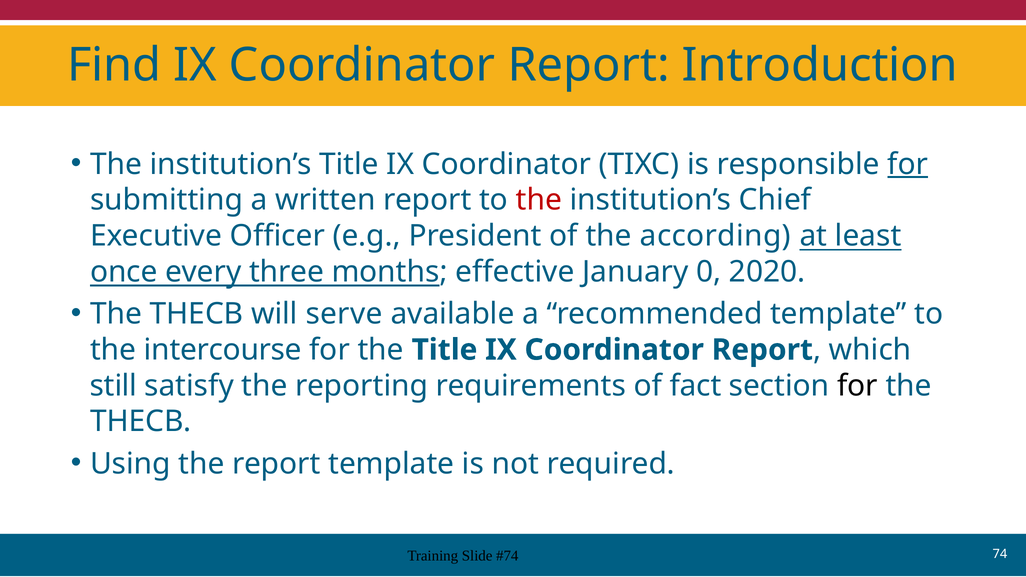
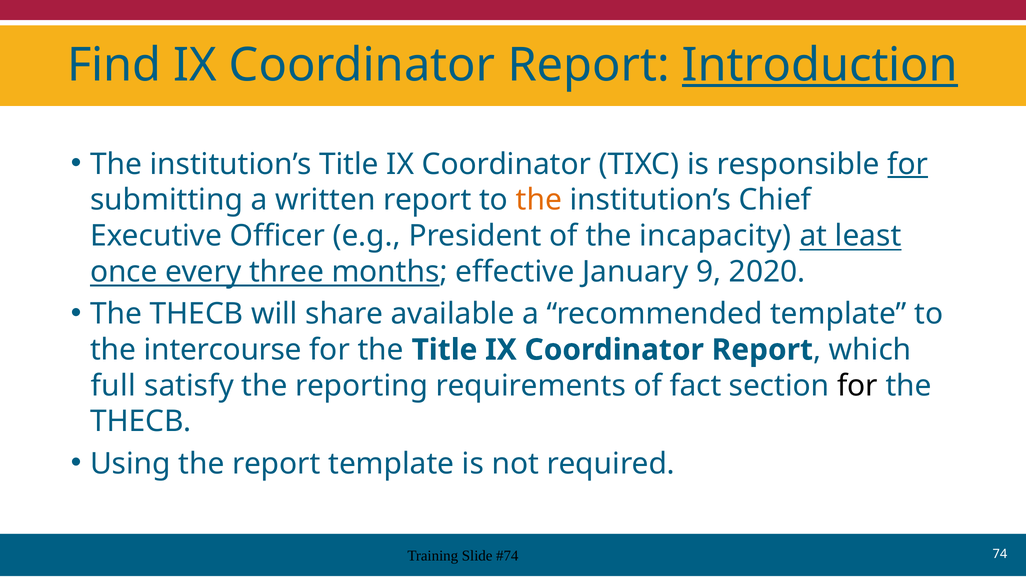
Introduction underline: none -> present
the at (539, 200) colour: red -> orange
according: according -> incapacity
0: 0 -> 9
serve: serve -> share
still: still -> full
